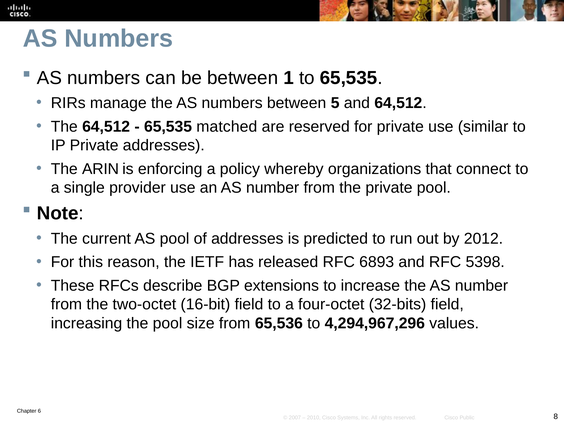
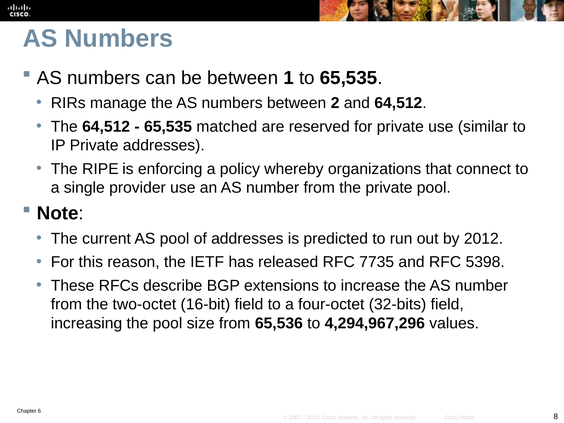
5: 5 -> 2
ARIN: ARIN -> RIPE
6893: 6893 -> 7735
